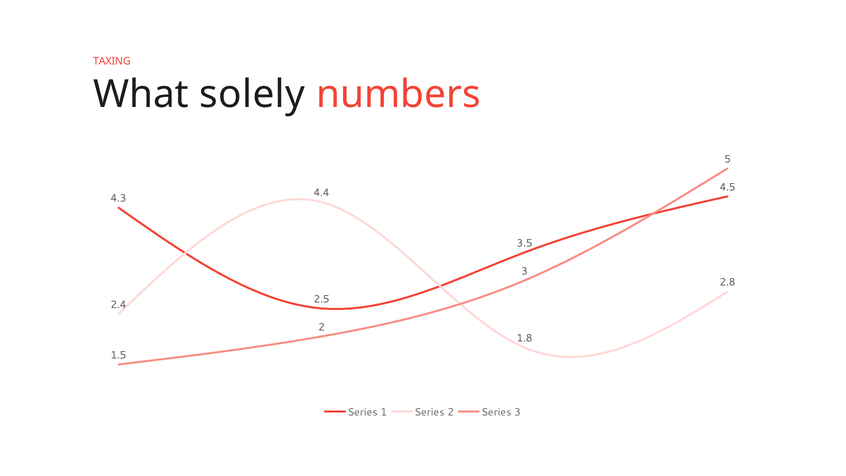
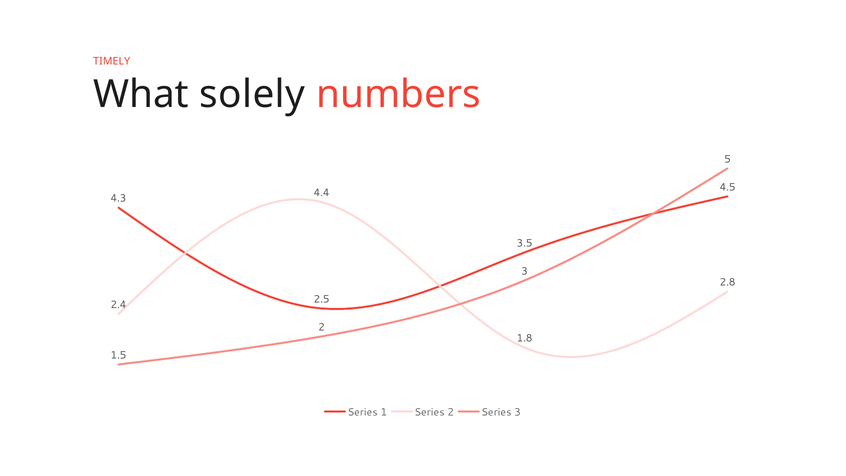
TAXING: TAXING -> TIMELY
